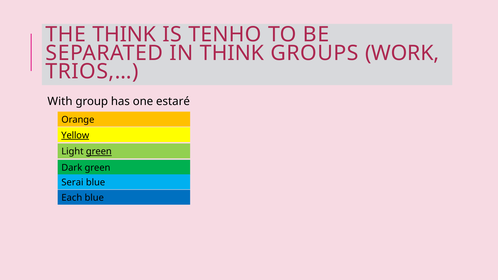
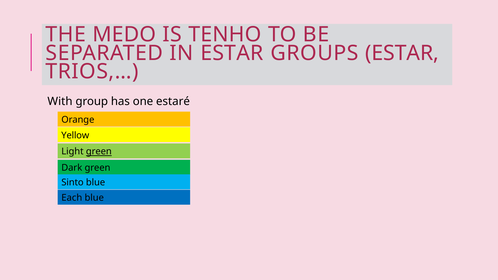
THE THINK: THINK -> MEDO
IN THINK: THINK -> ESTAR
GROUPS WORK: WORK -> ESTAR
Yellow underline: present -> none
Serai: Serai -> Sinto
